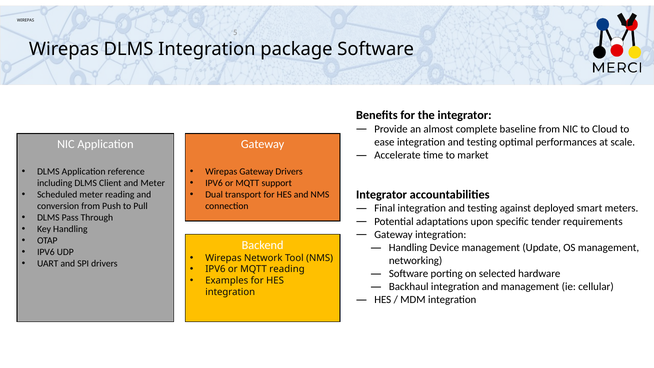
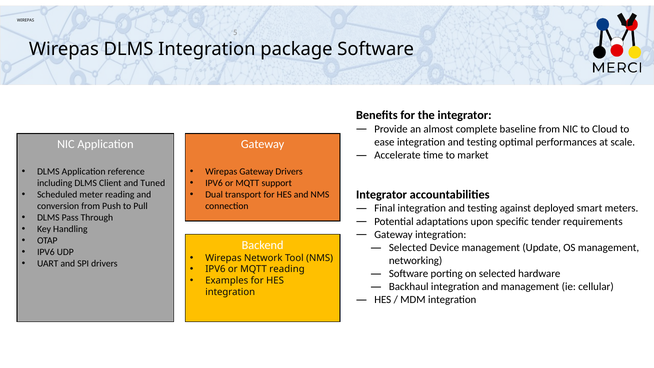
and Meter: Meter -> Tuned
Handling at (408, 248): Handling -> Selected
